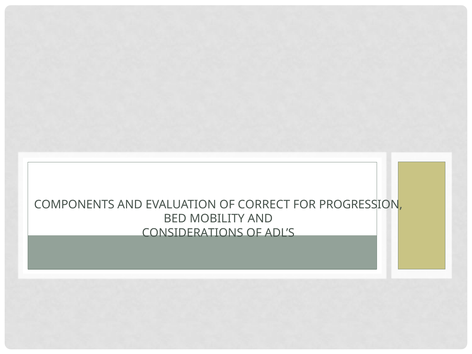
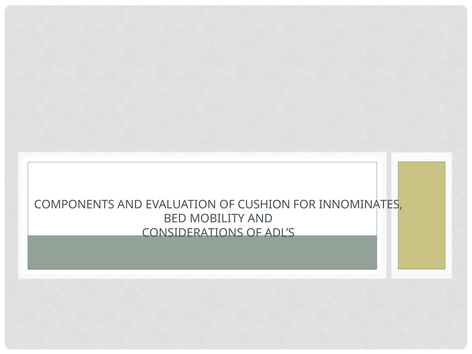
CORRECT: CORRECT -> CUSHION
PROGRESSION: PROGRESSION -> INNOMINATES
